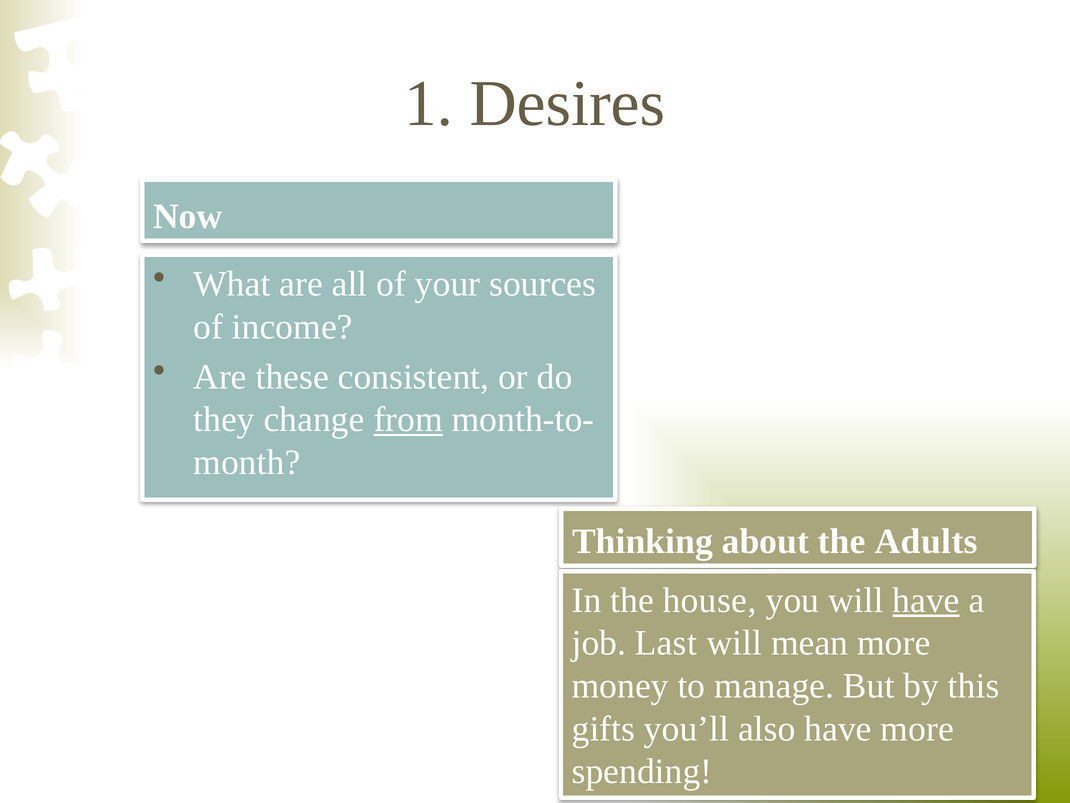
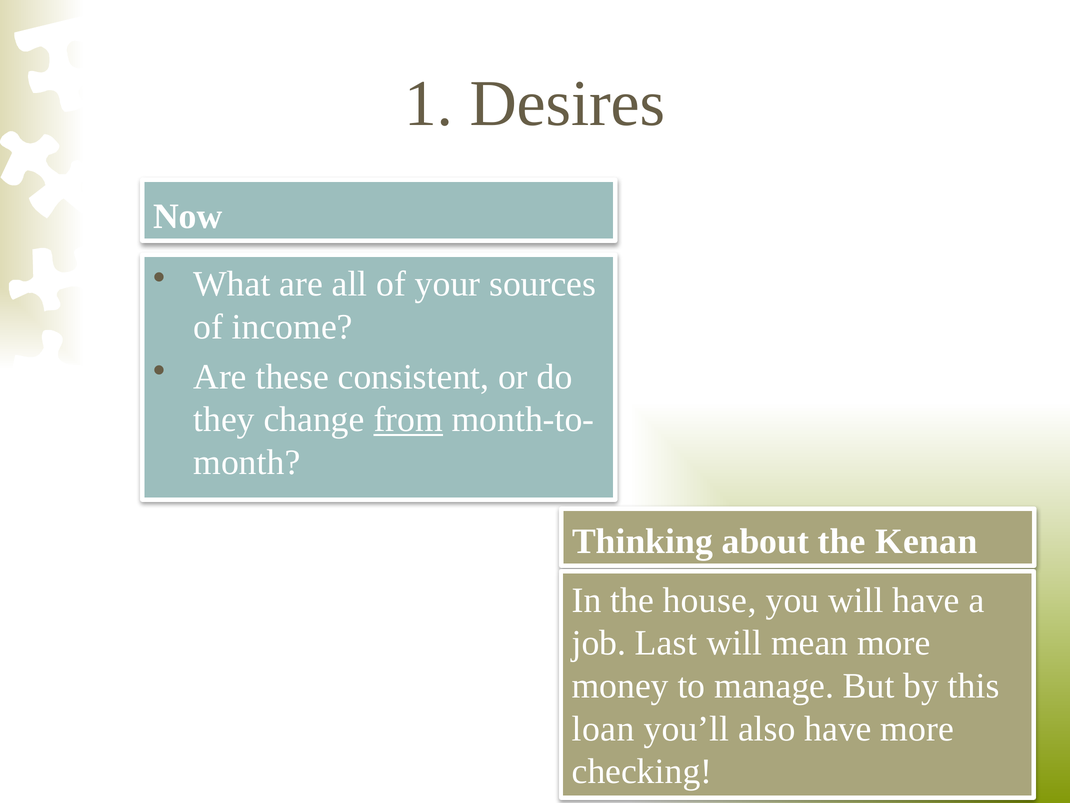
Adults: Adults -> Kenan
have at (926, 600) underline: present -> none
gifts: gifts -> loan
spending: spending -> checking
